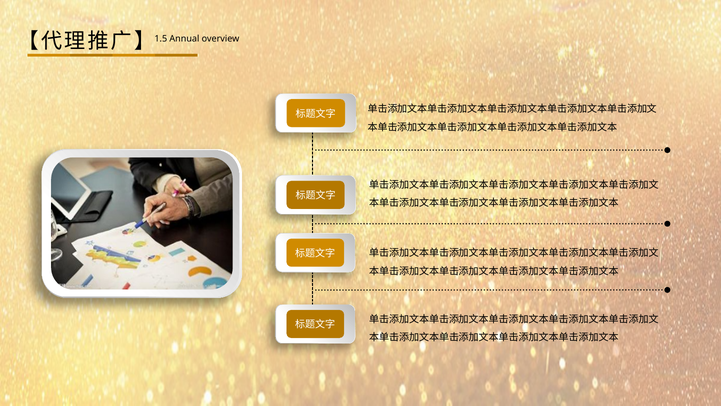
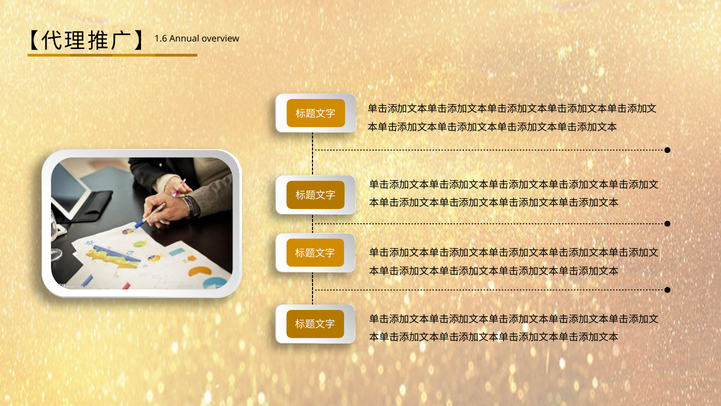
1.5: 1.5 -> 1.6
